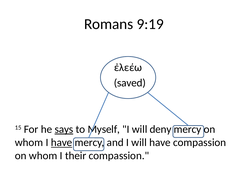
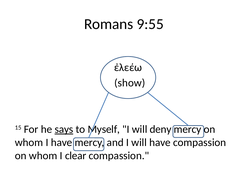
9:19: 9:19 -> 9:55
saved: saved -> show
have at (62, 143) underline: present -> none
their: their -> clear
